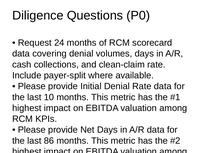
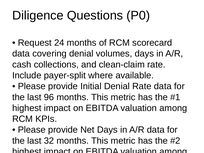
10: 10 -> 96
86: 86 -> 32
